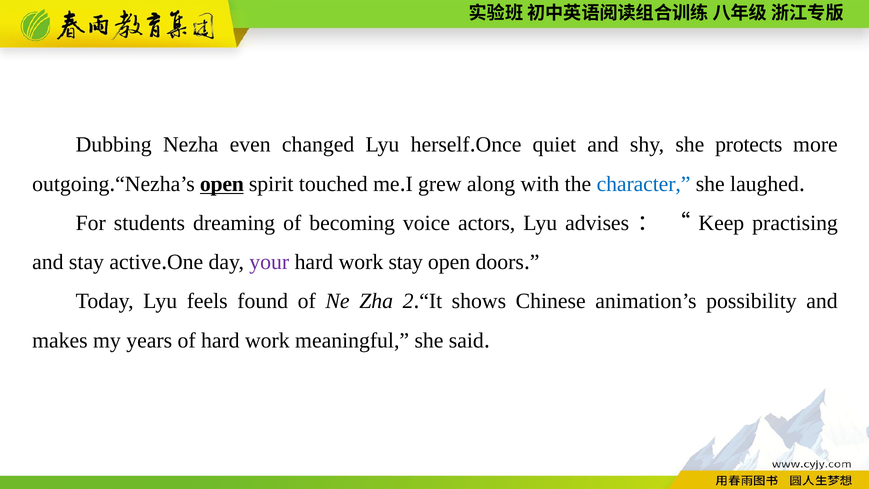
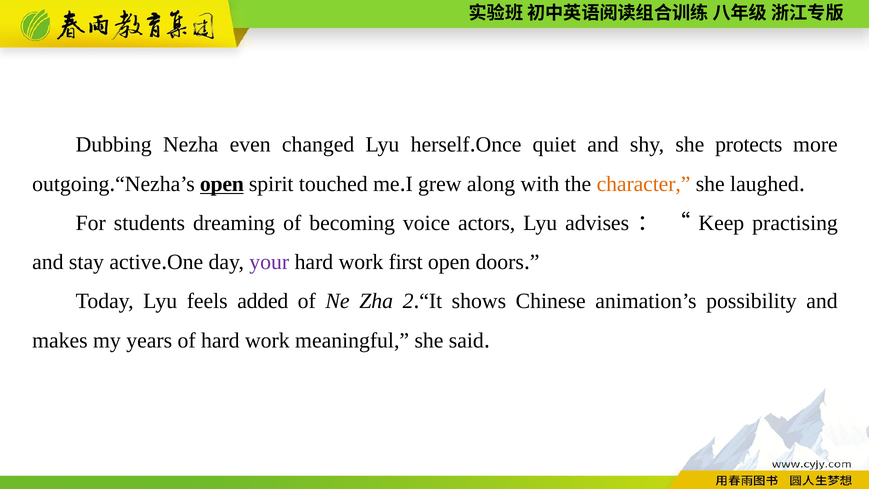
character colour: blue -> orange
work stay: stay -> first
found: found -> added
